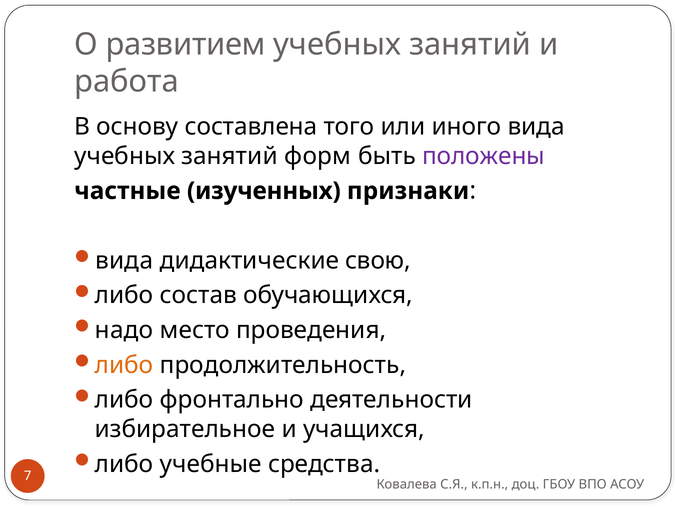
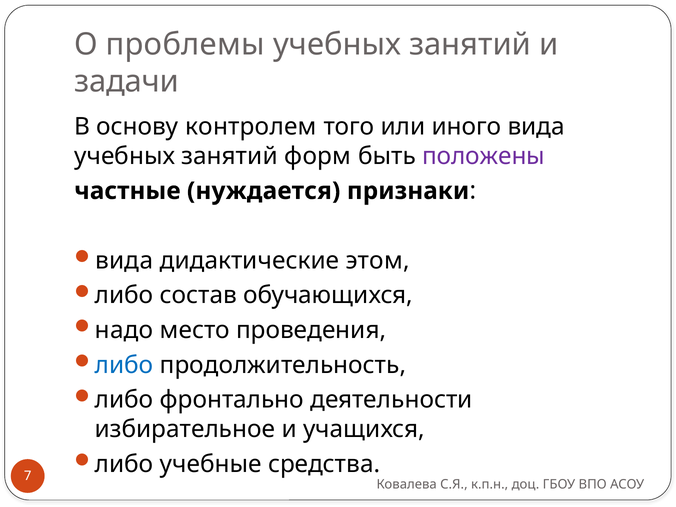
развитием: развитием -> проблемы
работа: работа -> задачи
составлена: составлена -> контролем
изученных: изученных -> нуждается
свою: свою -> этом
либо at (124, 365) colour: orange -> blue
